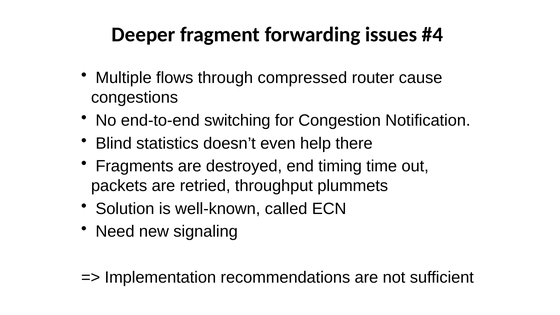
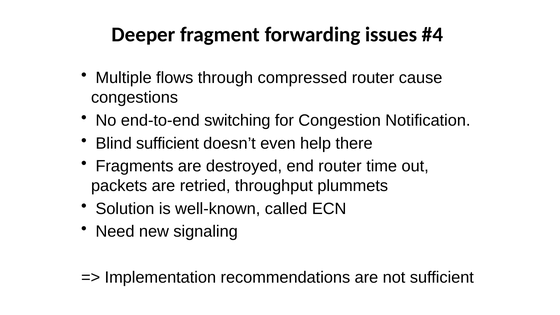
Blind statistics: statistics -> sufficient
end timing: timing -> router
